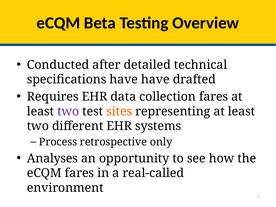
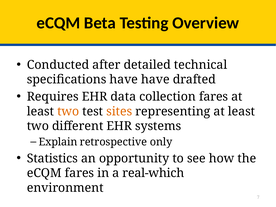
two at (68, 111) colour: purple -> orange
Process: Process -> Explain
Analyses: Analyses -> Statistics
real-called: real-called -> real-which
